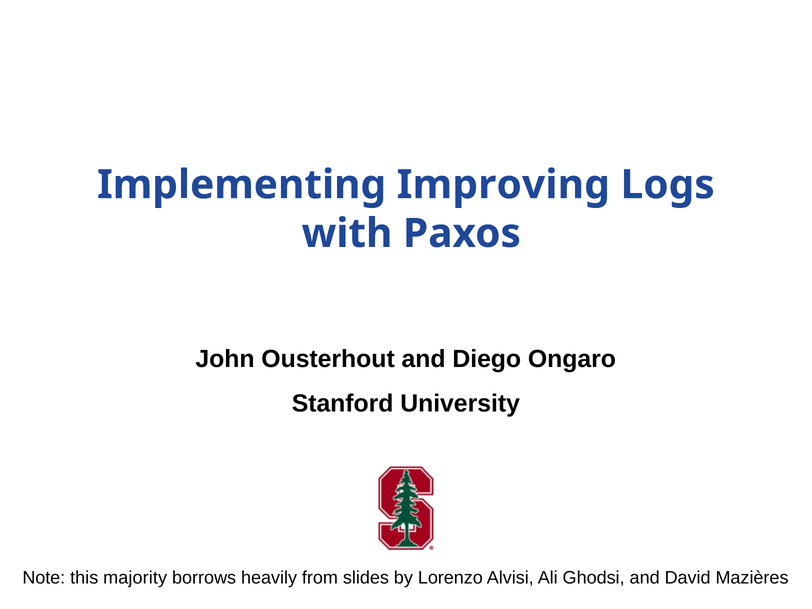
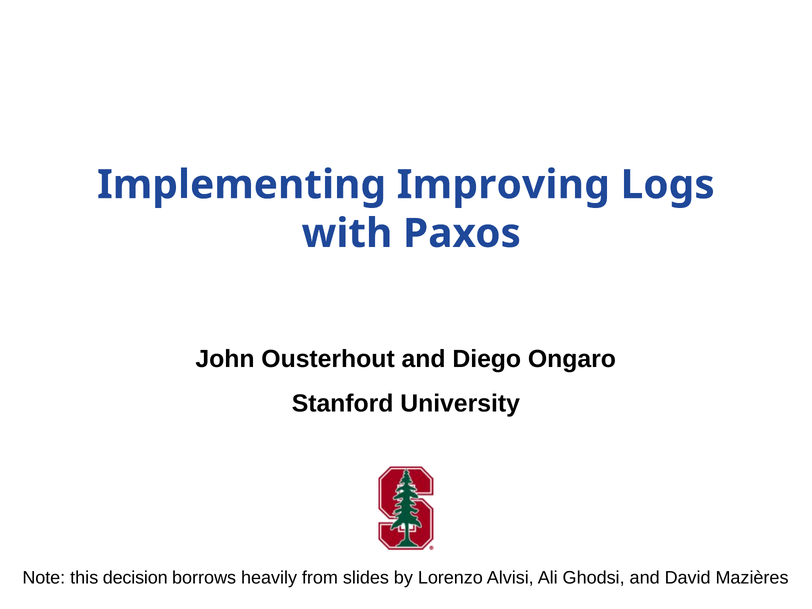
majority: majority -> decision
